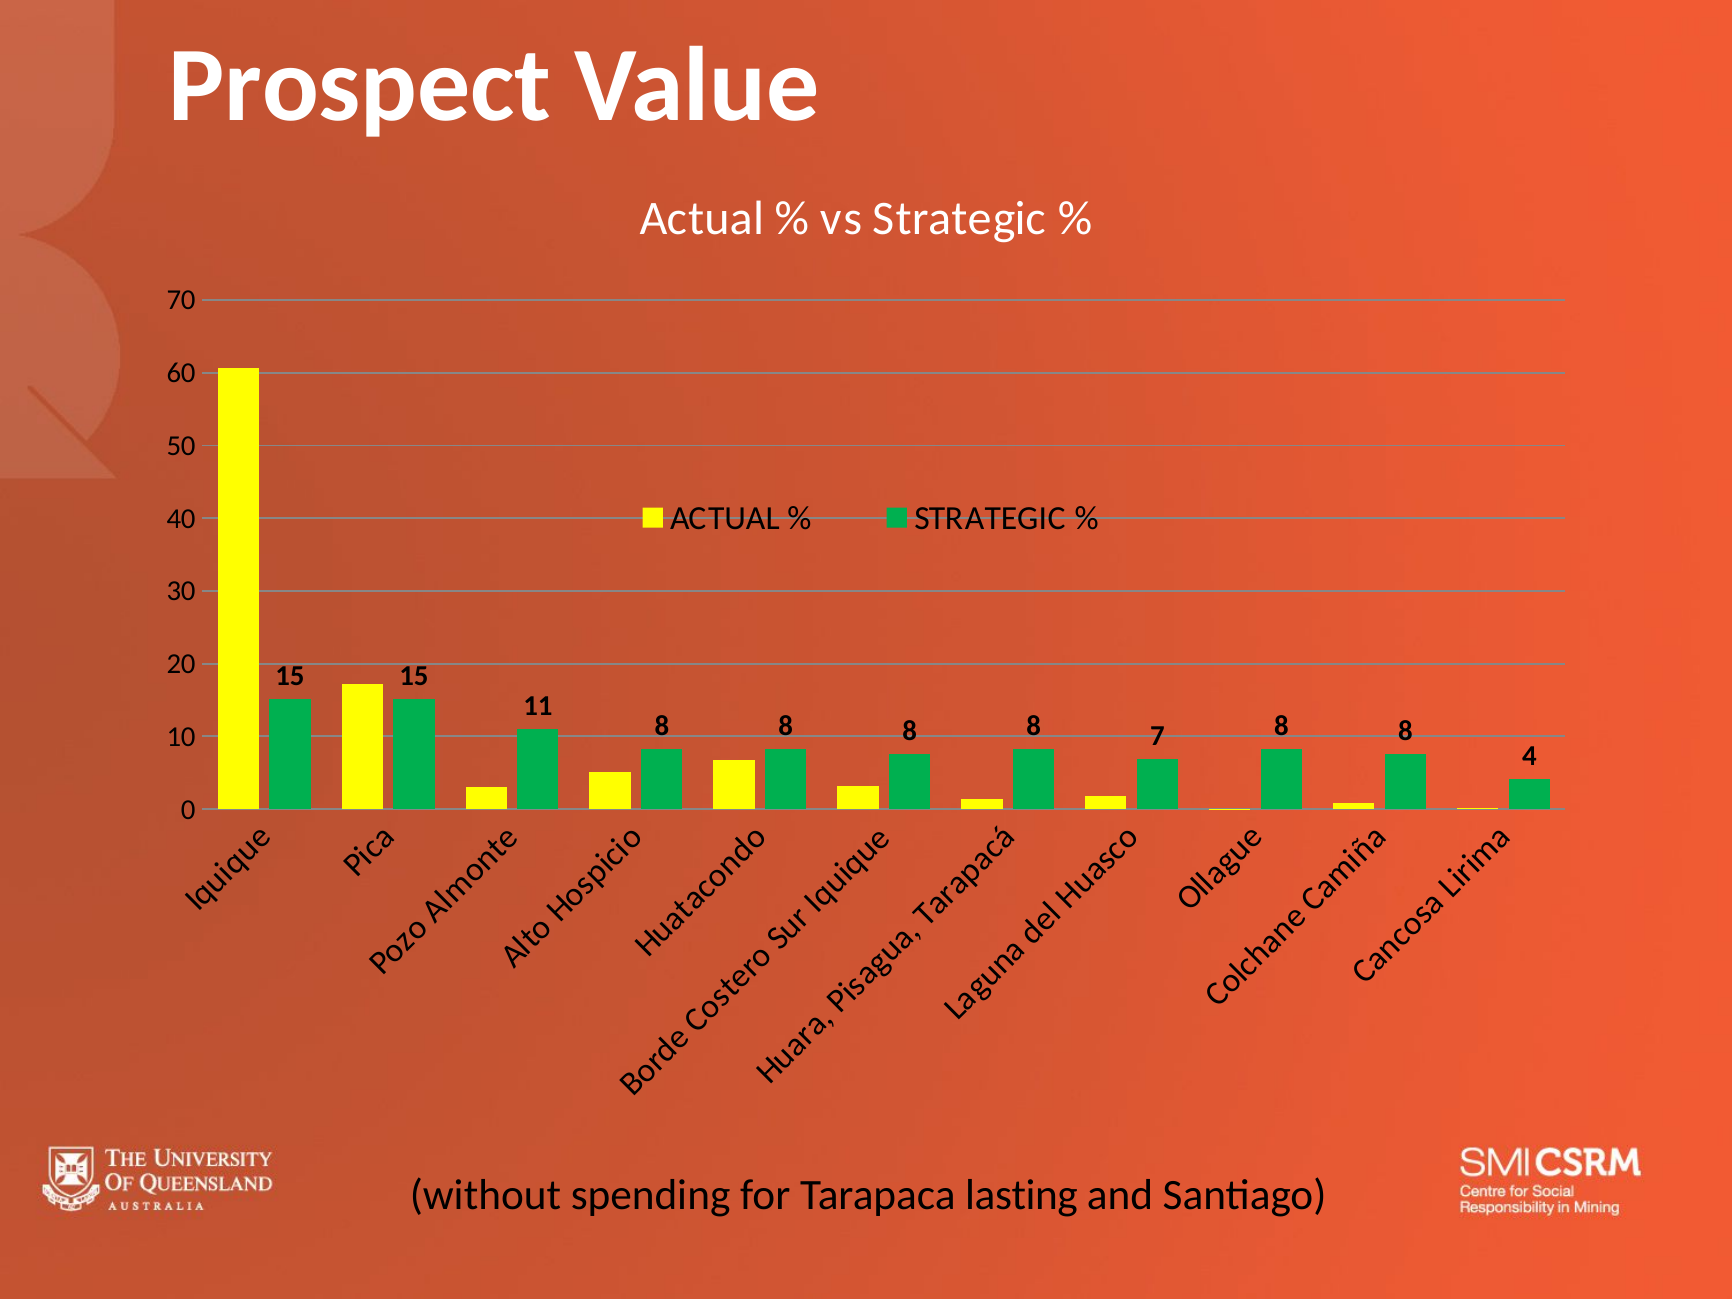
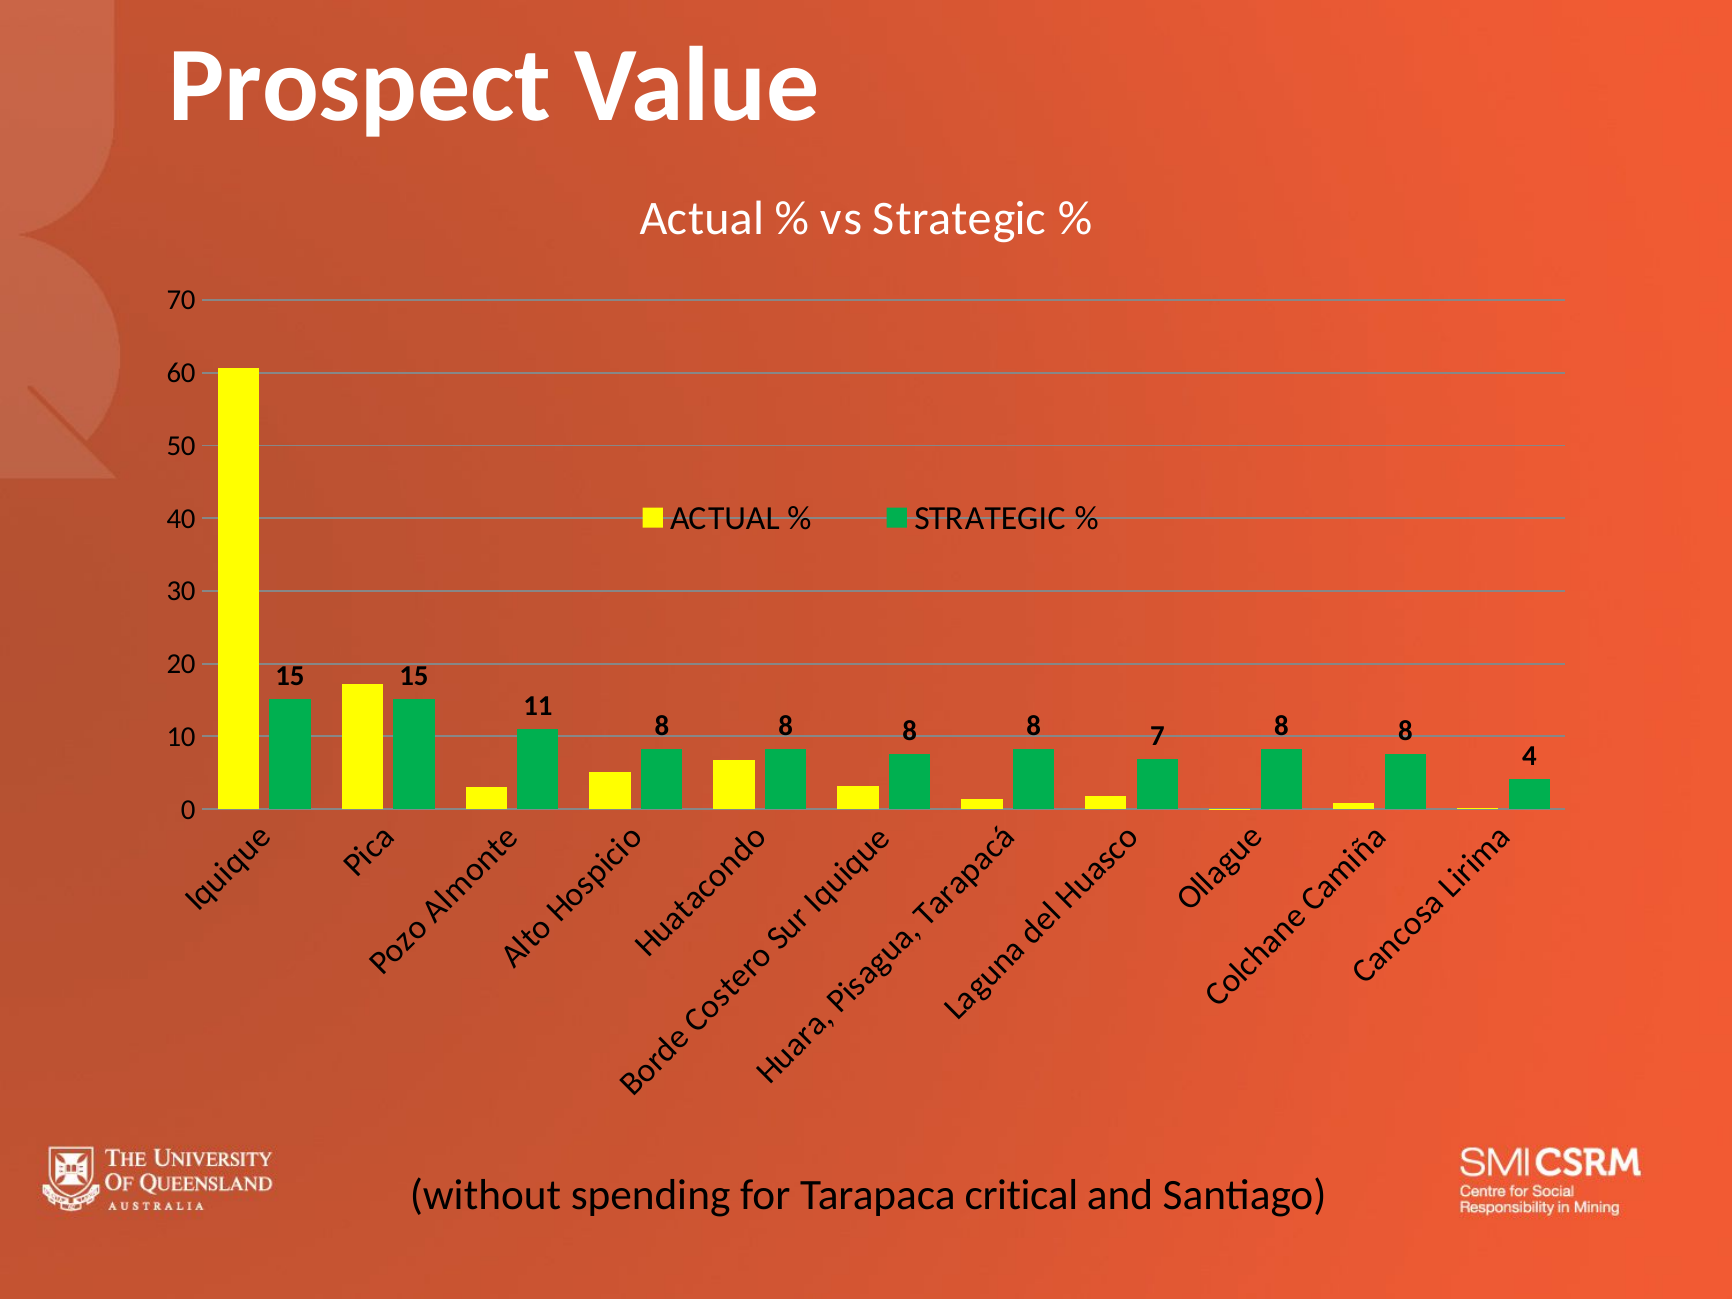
lasting: lasting -> critical
